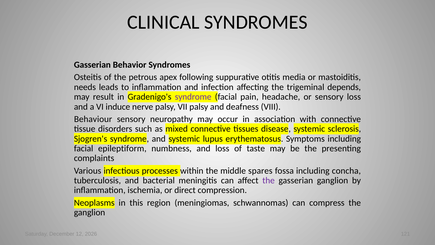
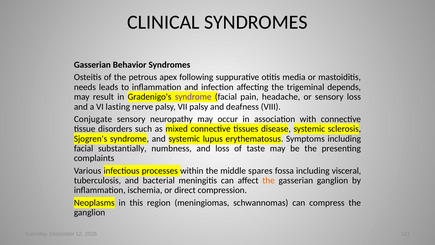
induce: induce -> lasting
Behaviour: Behaviour -> Conjugate
epileptiform: epileptiform -> substantially
concha: concha -> visceral
the at (269, 180) colour: purple -> orange
